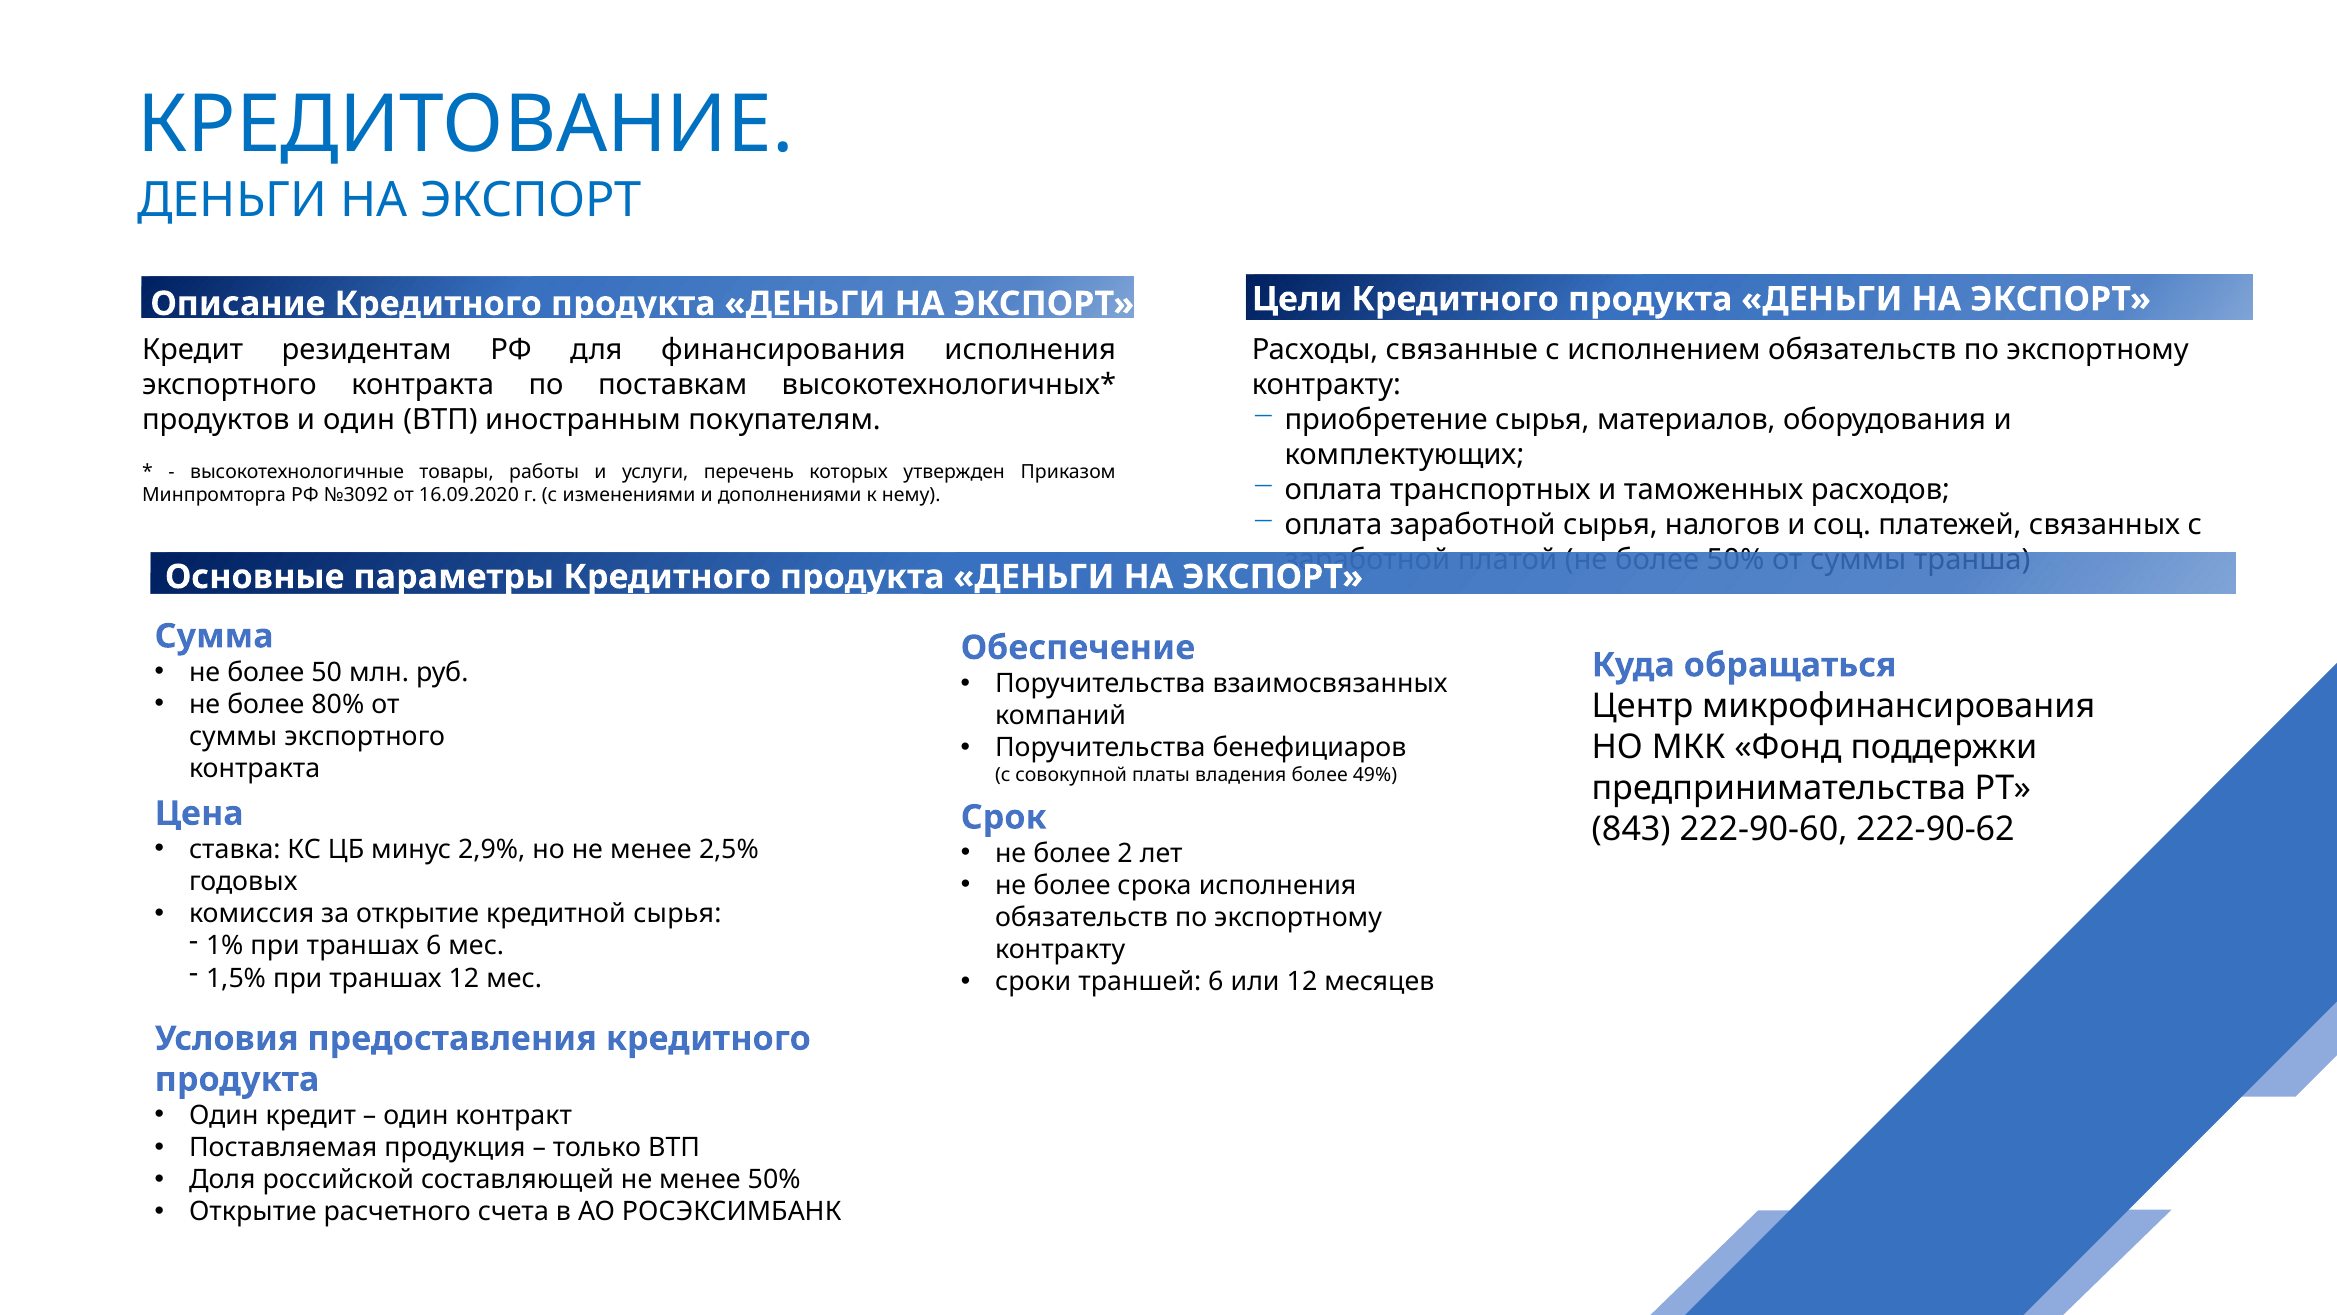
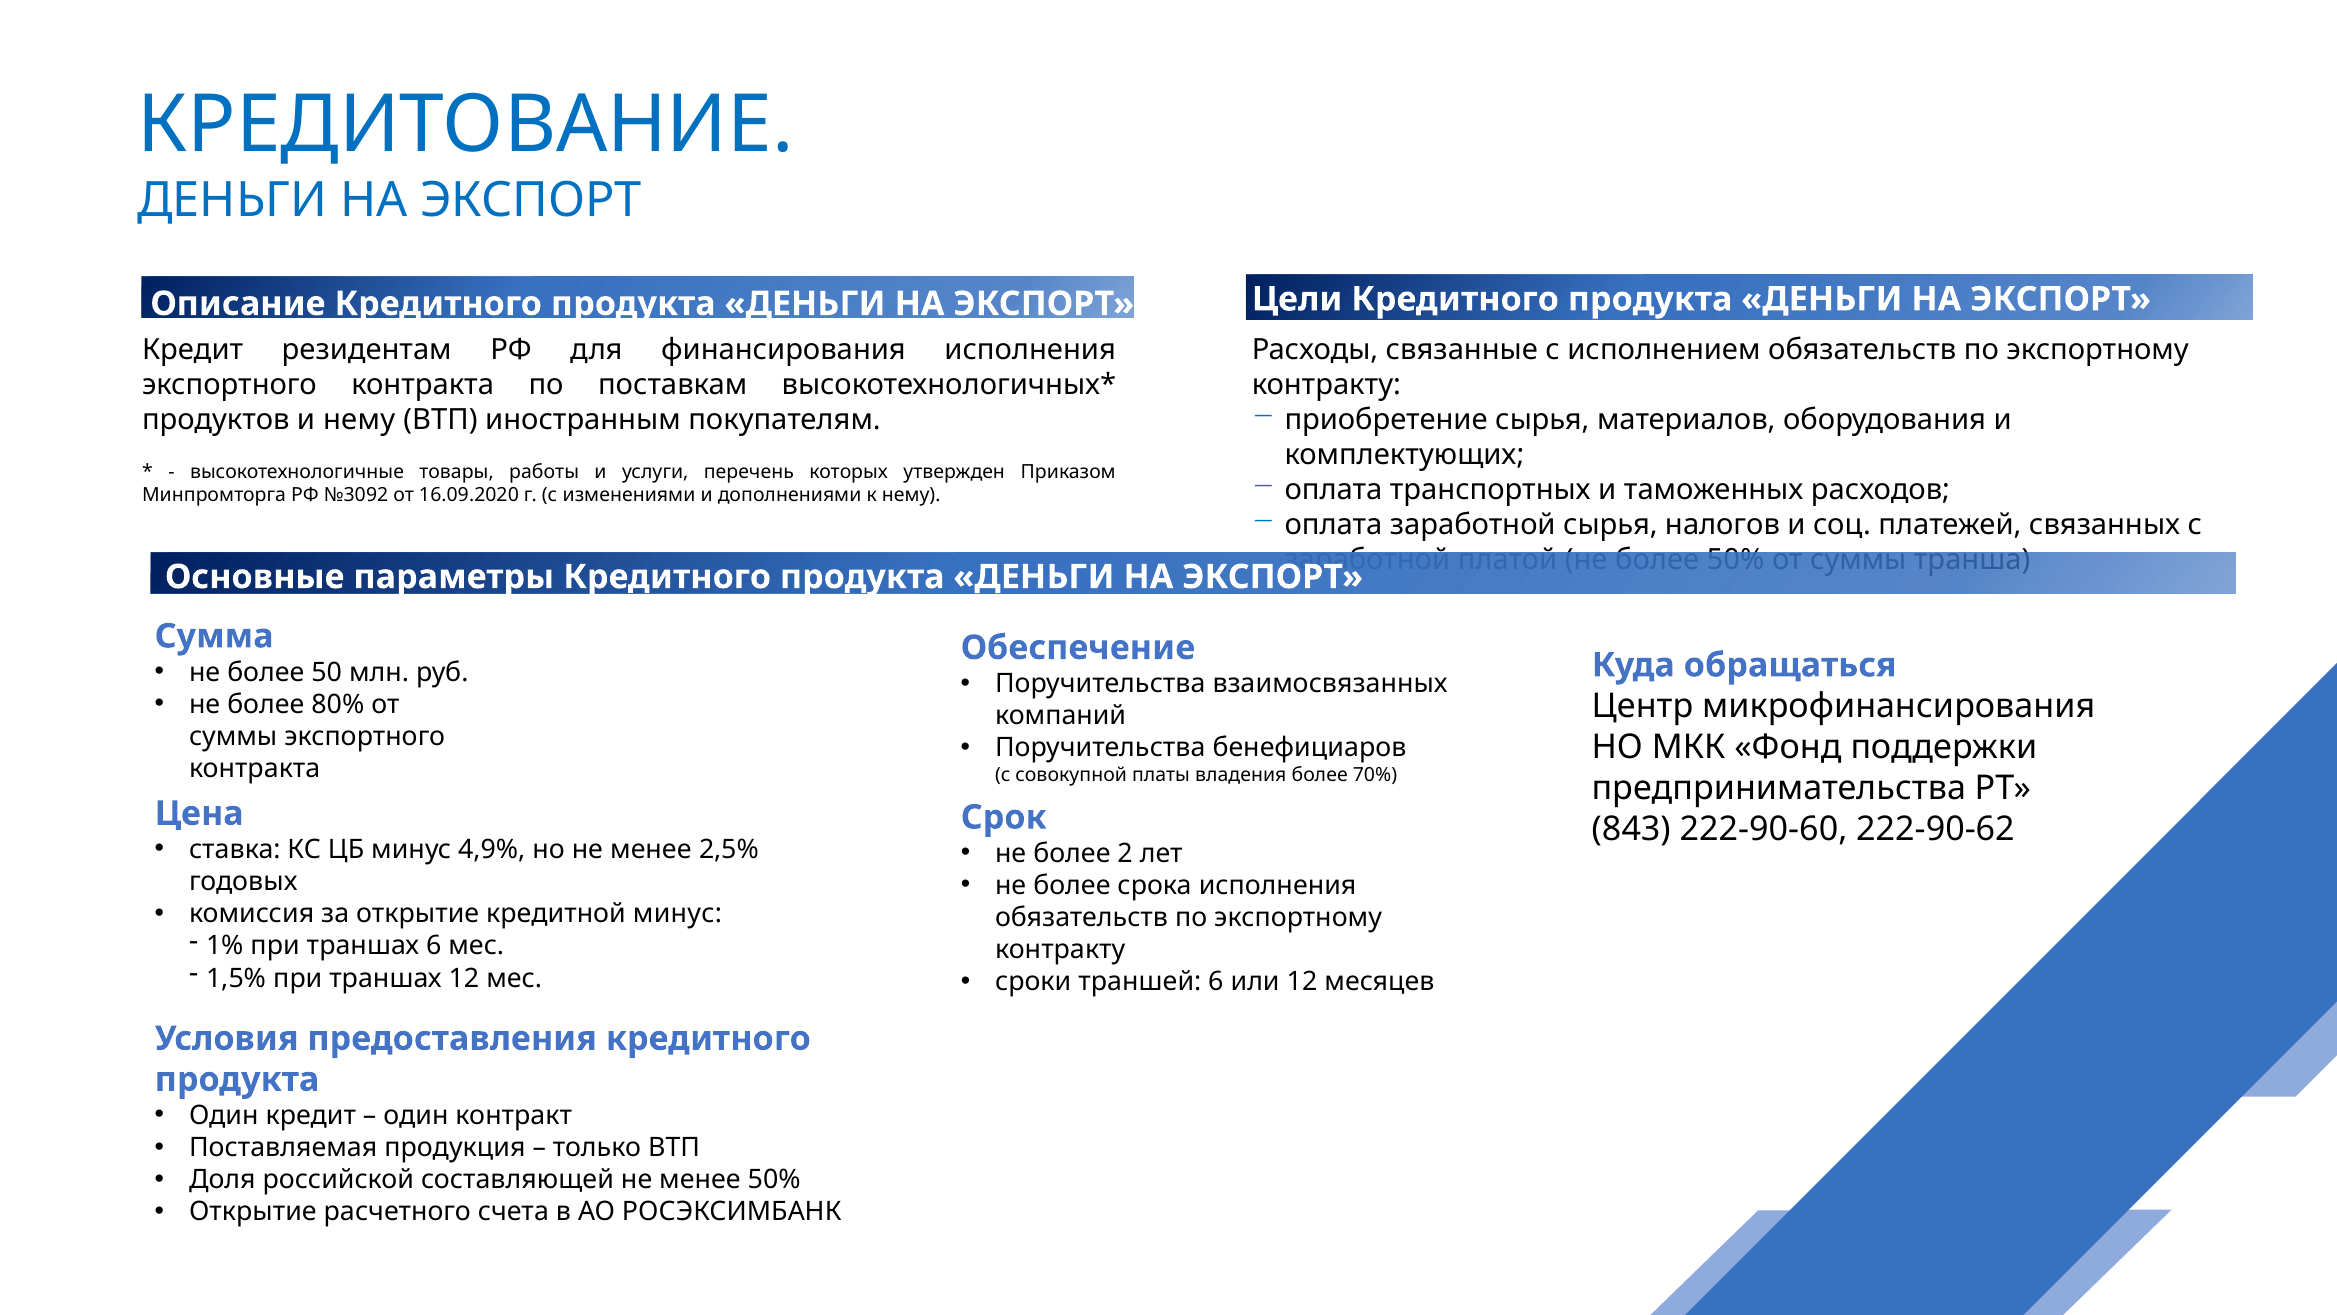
и один: один -> нему
49%: 49% -> 70%
2,9%: 2,9% -> 4,9%
кредитной сырья: сырья -> минус
